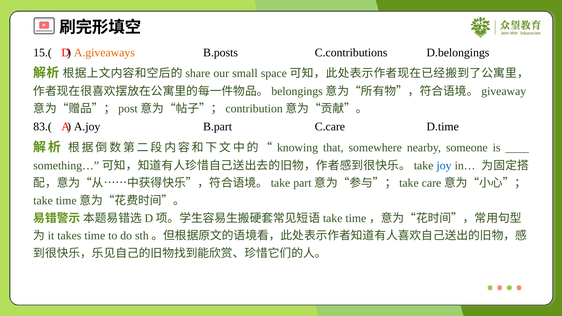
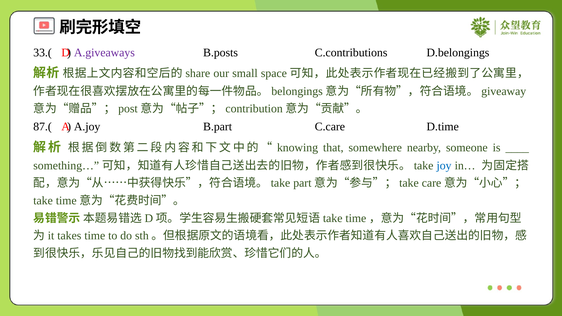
15.(: 15.( -> 33.(
A.giveaways colour: orange -> purple
83.(: 83.( -> 87.(
